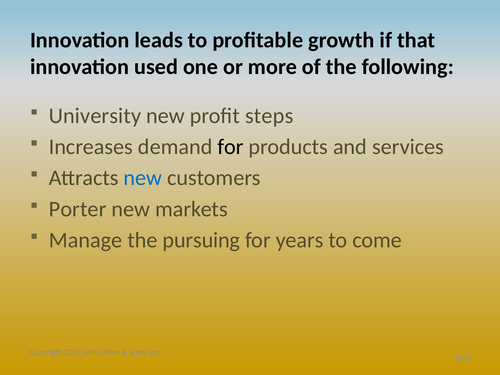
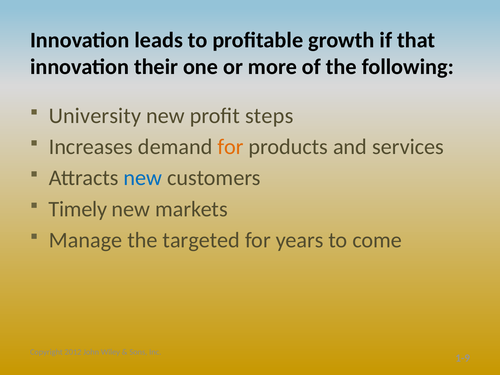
used: used -> their
for at (231, 147) colour: black -> orange
Porter: Porter -> Timely
pursuing: pursuing -> targeted
